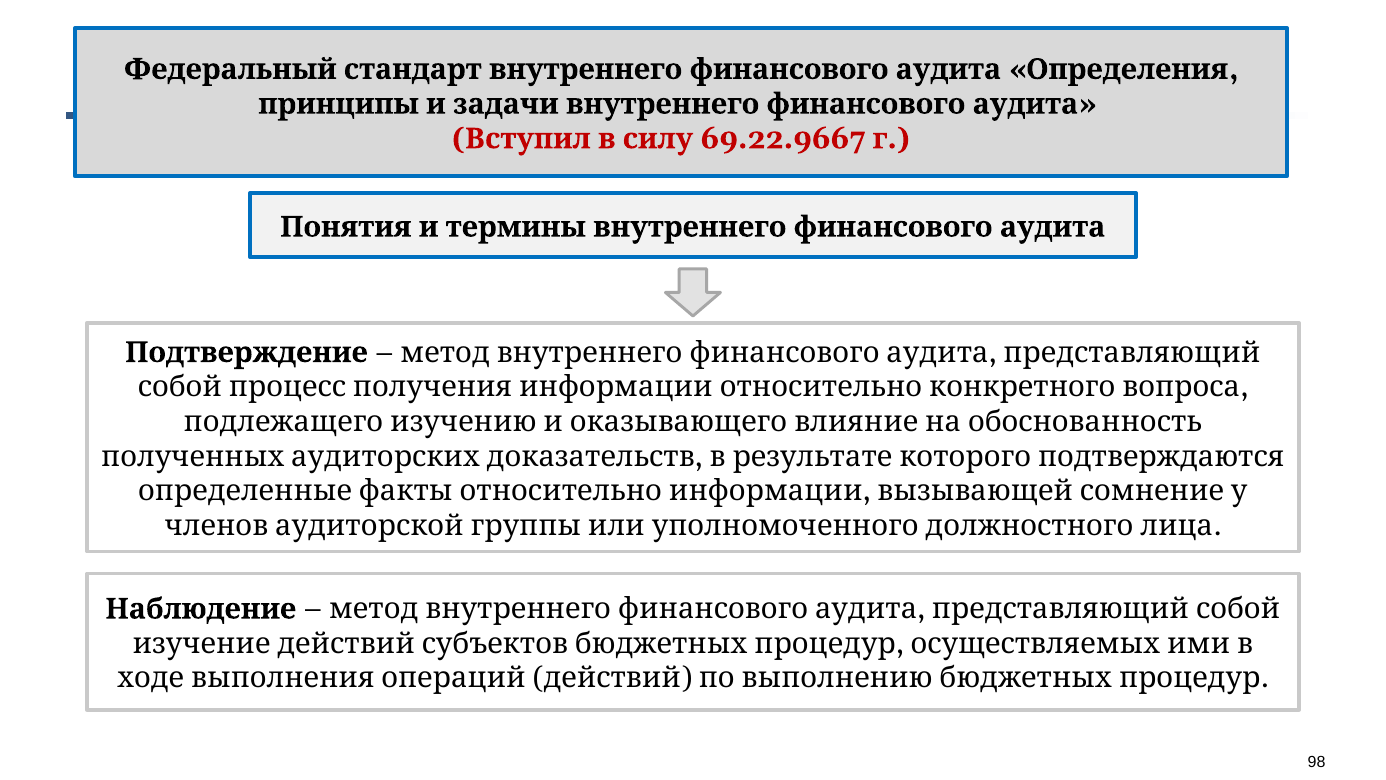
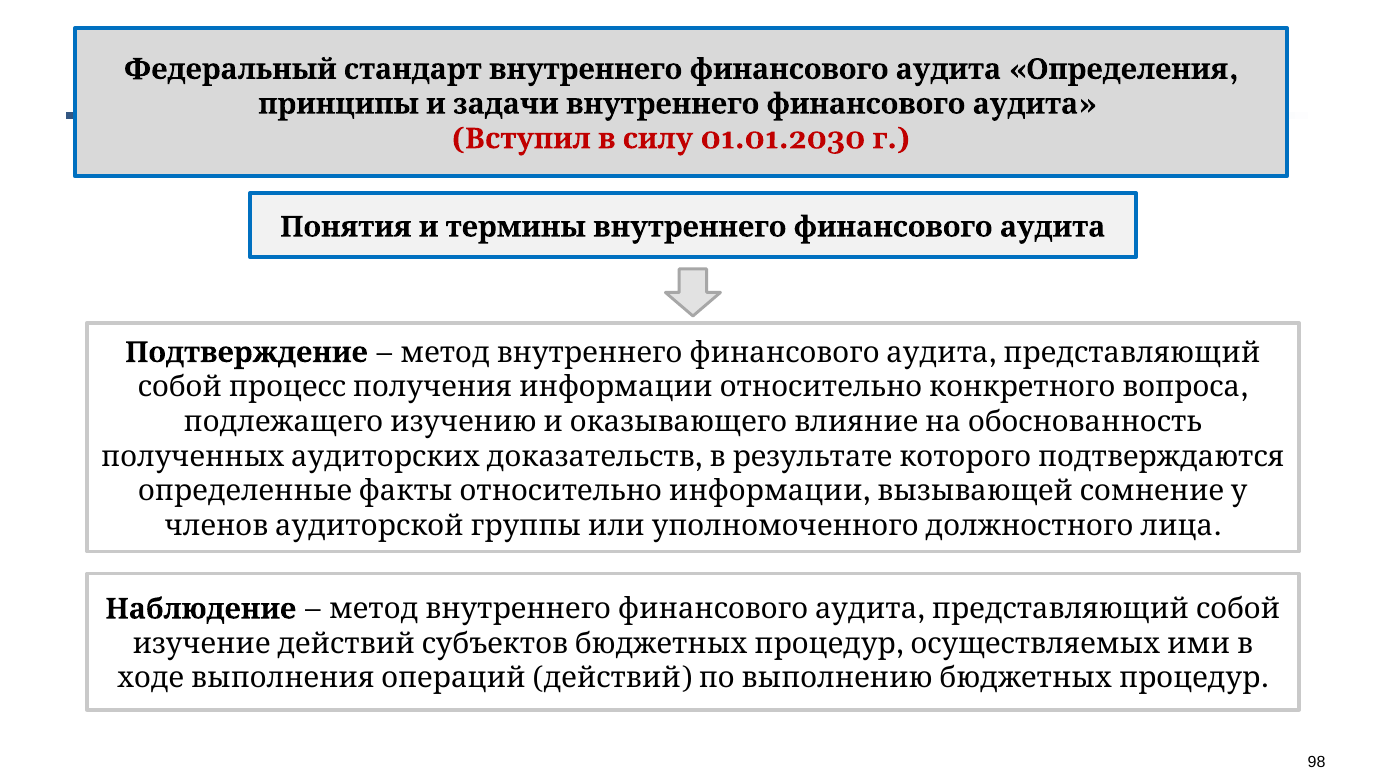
69.22.9667: 69.22.9667 -> 01.01.2030
